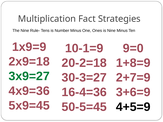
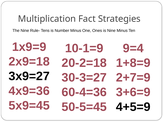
9=0: 9=0 -> 9=4
3x9=27 colour: green -> black
16-4=36: 16-4=36 -> 60-4=36
